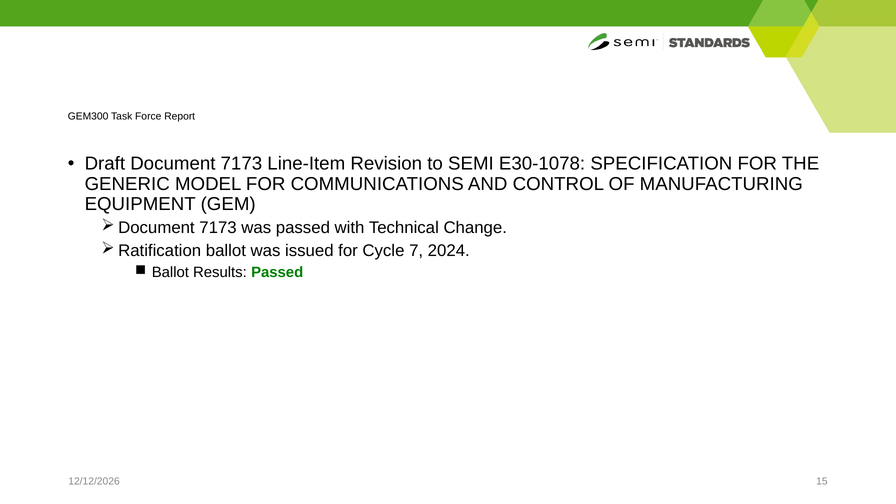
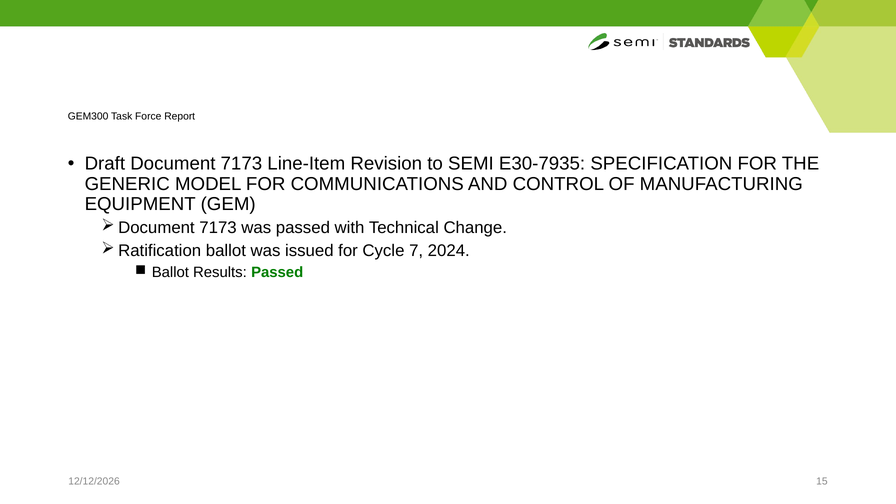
E30-1078: E30-1078 -> E30-7935
